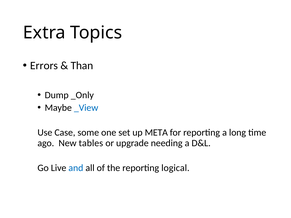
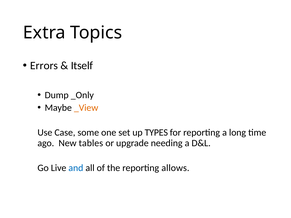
Than: Than -> Itself
_View colour: blue -> orange
META: META -> TYPES
logical: logical -> allows
